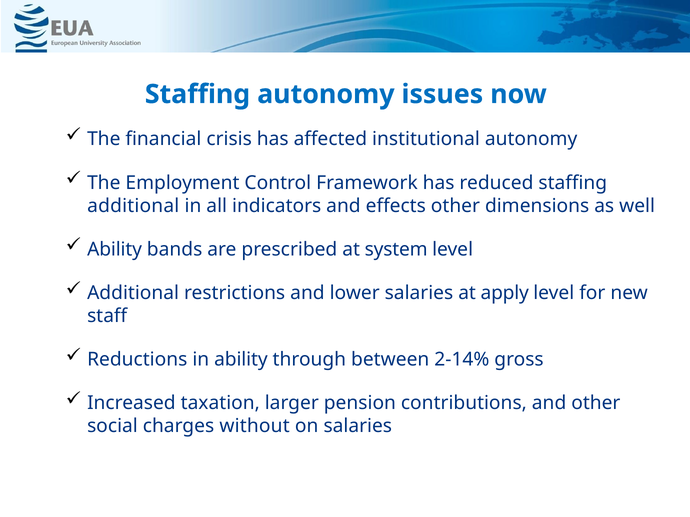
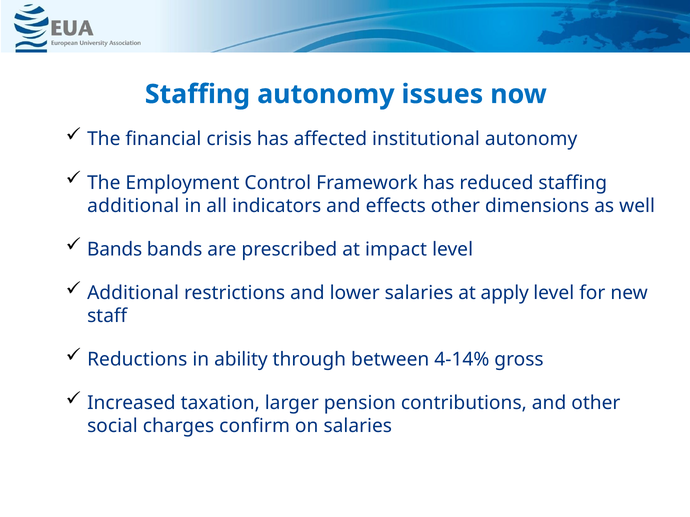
Ability at (115, 249): Ability -> Bands
system: system -> impact
2-14%: 2-14% -> 4-14%
without: without -> confirm
